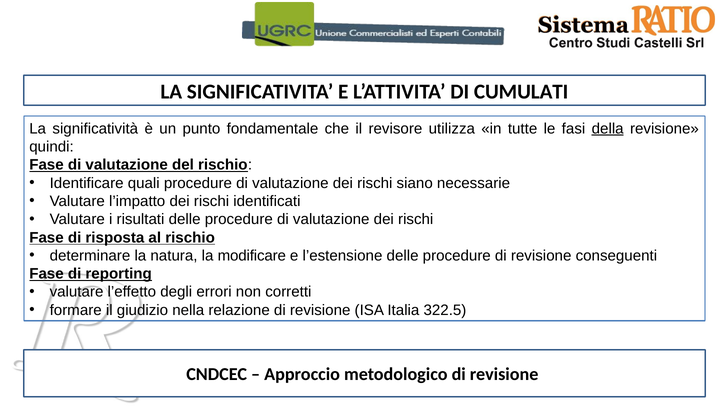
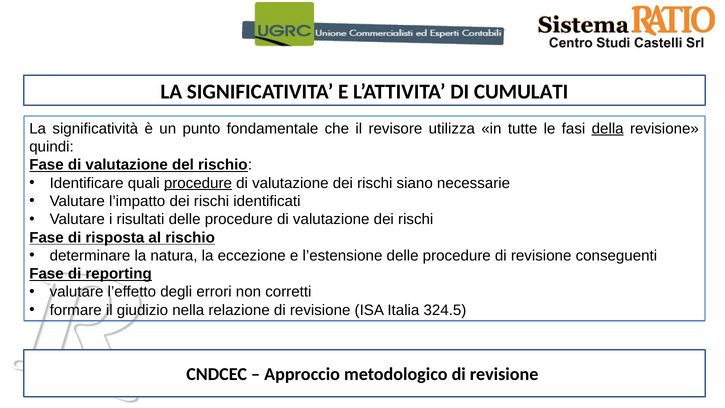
procedure at (198, 183) underline: none -> present
modificare: modificare -> eccezione
322.5: 322.5 -> 324.5
